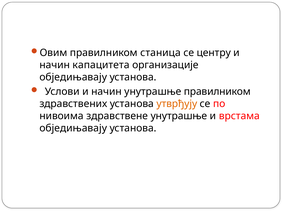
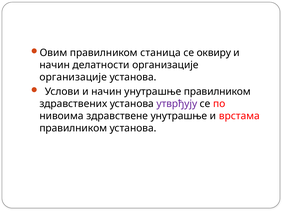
центру: центру -> оквиру
капацитета: капацитета -> делатности
обједињавају at (73, 77): обједињавају -> организације
утврђују colour: orange -> purple
обједињавају at (73, 128): обједињавају -> правилником
